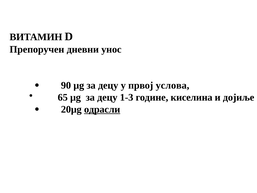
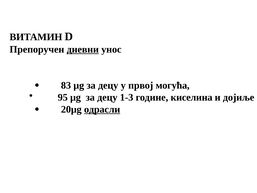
дневни underline: none -> present
90: 90 -> 83
услова: услова -> могућа
65: 65 -> 95
